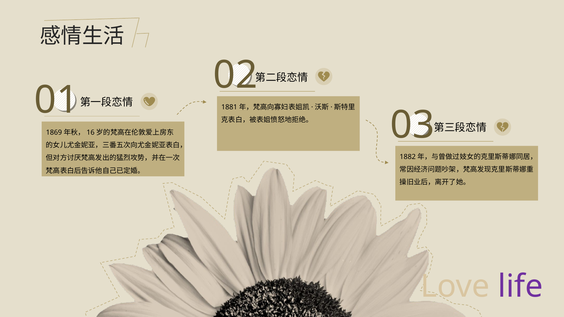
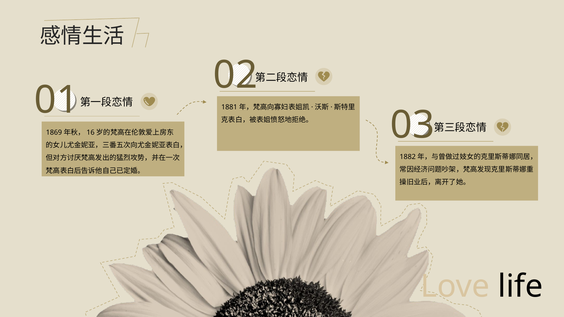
life colour: purple -> black
